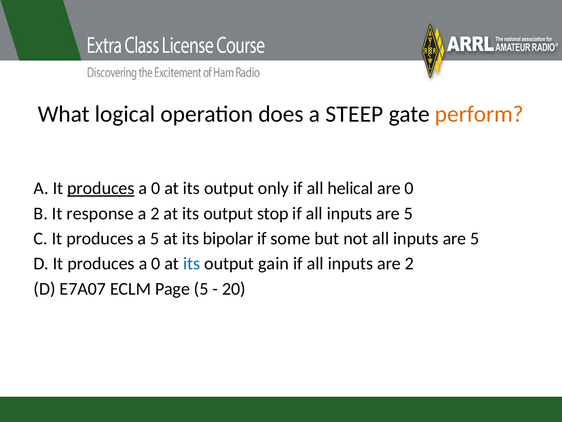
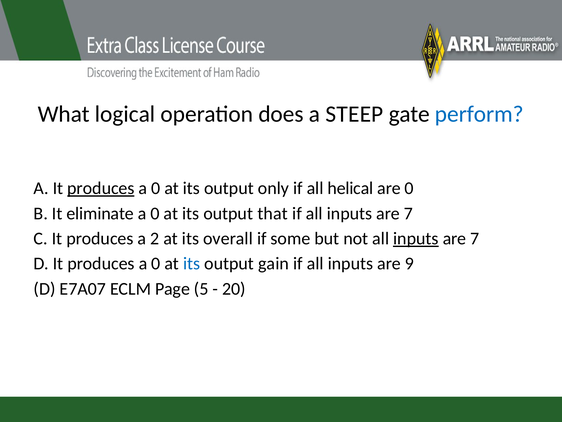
perform colour: orange -> blue
response: response -> eliminate
2 at (155, 213): 2 -> 0
stop: stop -> that
5 at (409, 213): 5 -> 7
a 5: 5 -> 2
bipolar: bipolar -> overall
inputs at (416, 238) underline: none -> present
5 at (475, 238): 5 -> 7
are 2: 2 -> 9
